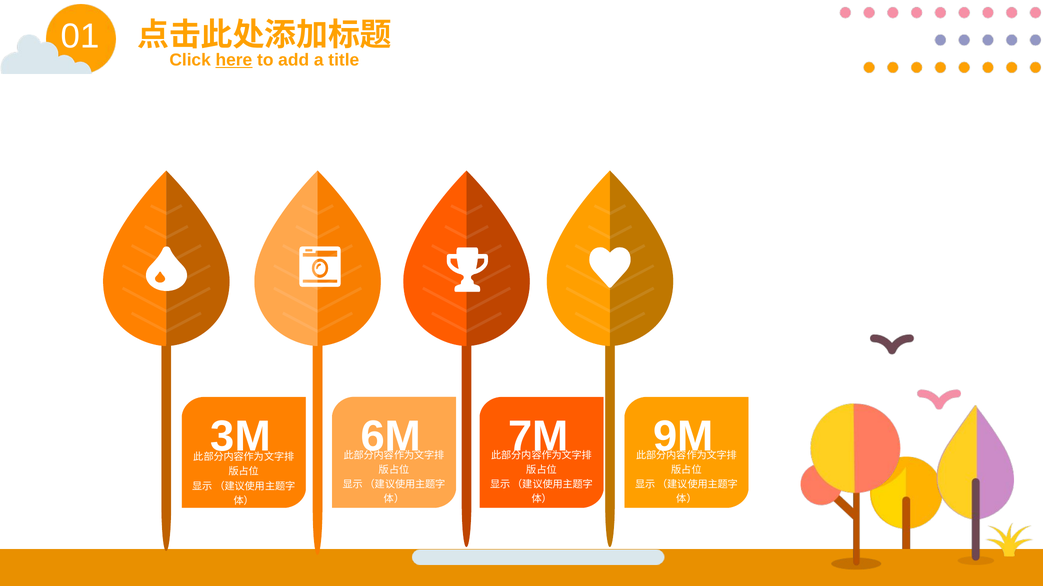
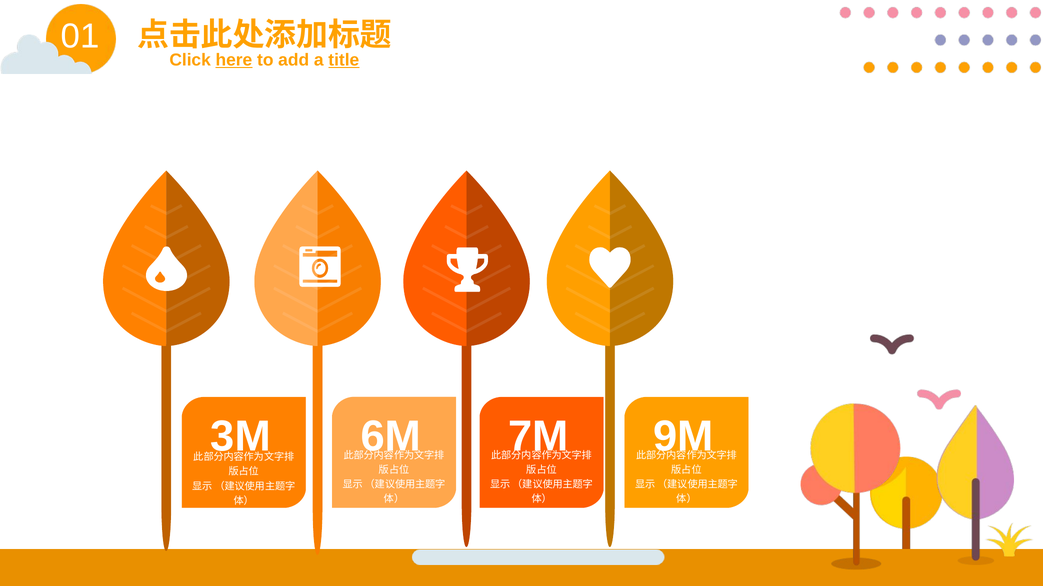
title underline: none -> present
